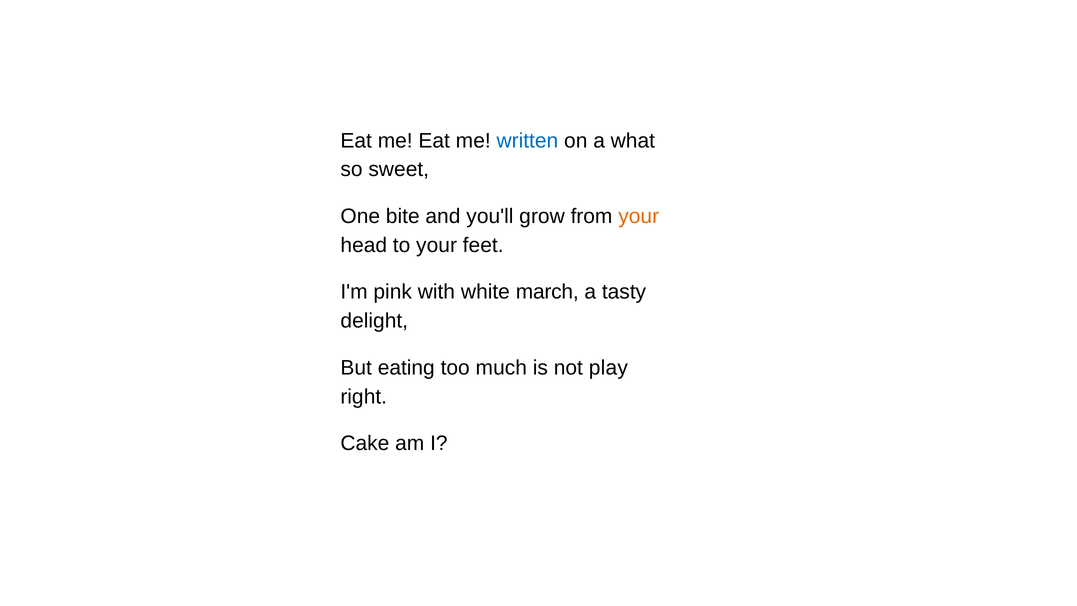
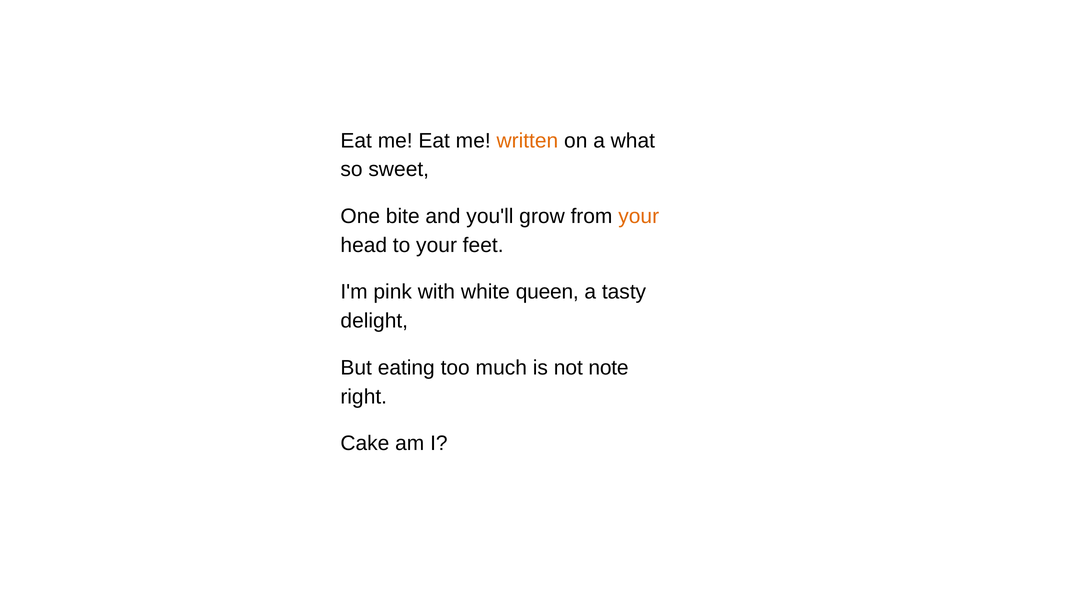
written colour: blue -> orange
march: march -> queen
play: play -> note
